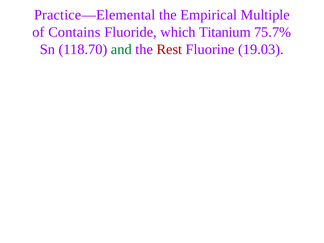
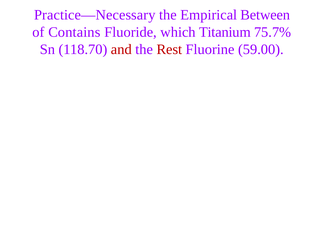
Practice—Elemental: Practice—Elemental -> Practice—Necessary
Multiple: Multiple -> Between
and colour: green -> red
19.03: 19.03 -> 59.00
